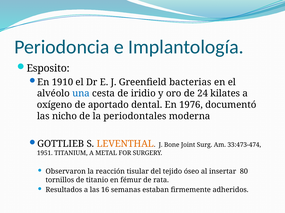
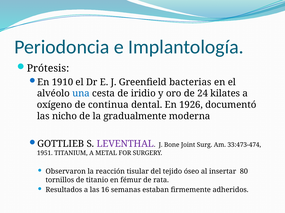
Esposito: Esposito -> Prótesis
aportado: aportado -> continua
1976: 1976 -> 1926
periodontales: periodontales -> gradualmente
LEVENTHAL colour: orange -> purple
